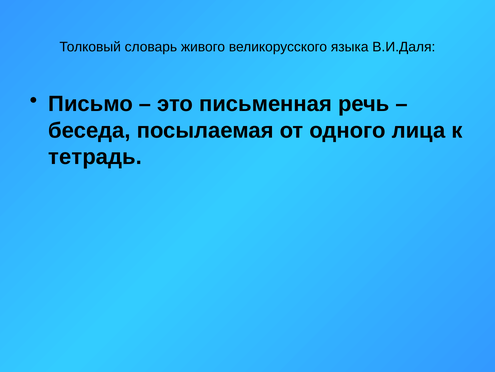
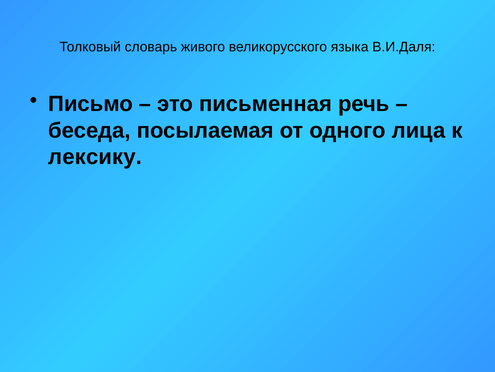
тетрадь: тетрадь -> лексику
